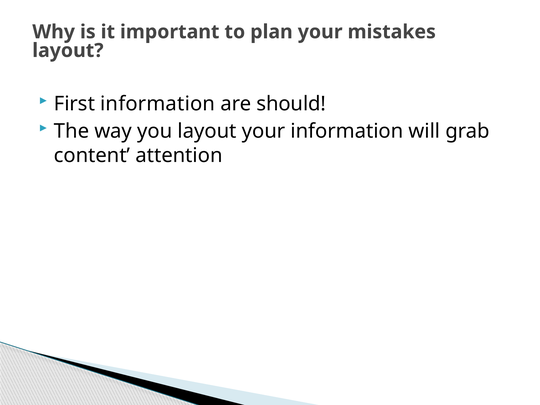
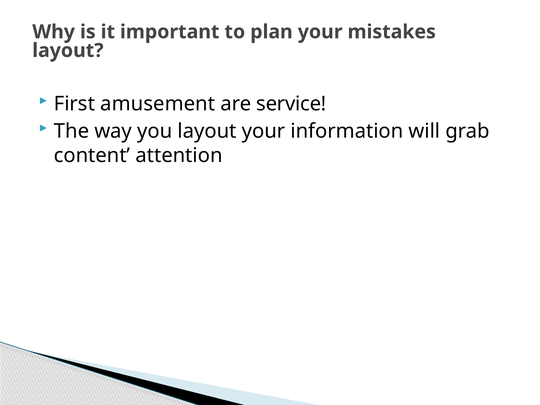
First information: information -> amusement
should: should -> service
